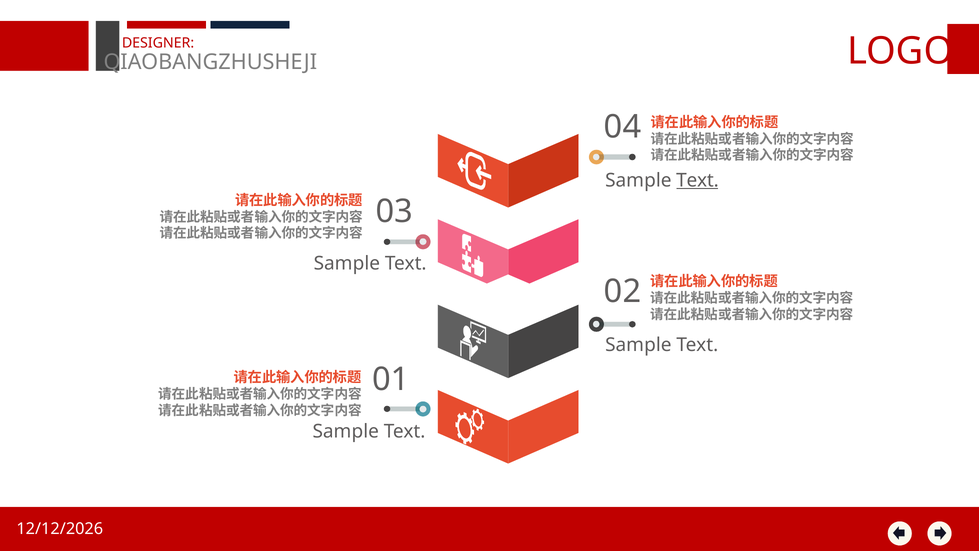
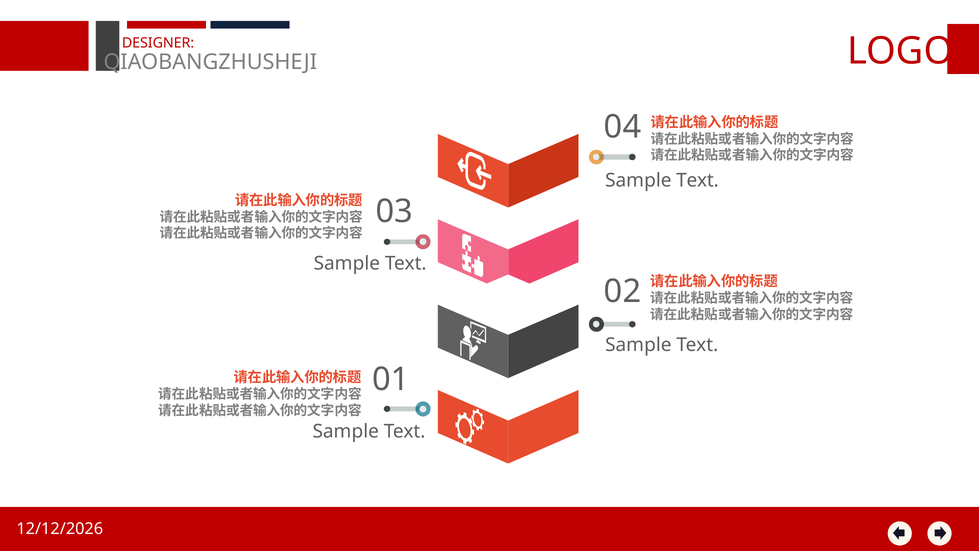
Text at (697, 180) underline: present -> none
